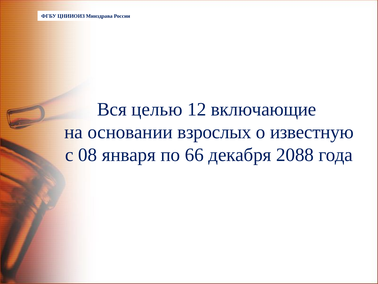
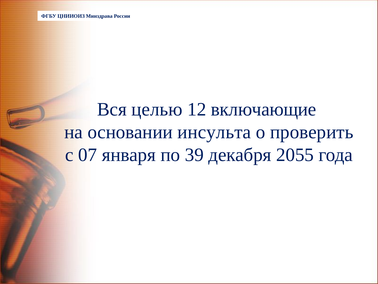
взрослых: взрослых -> инсульта
известную: известную -> проверить
08: 08 -> 07
66: 66 -> 39
2088: 2088 -> 2055
